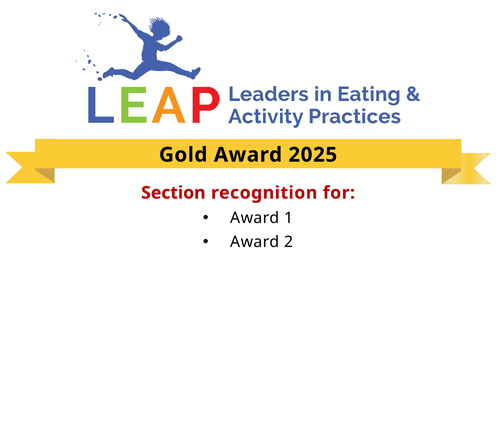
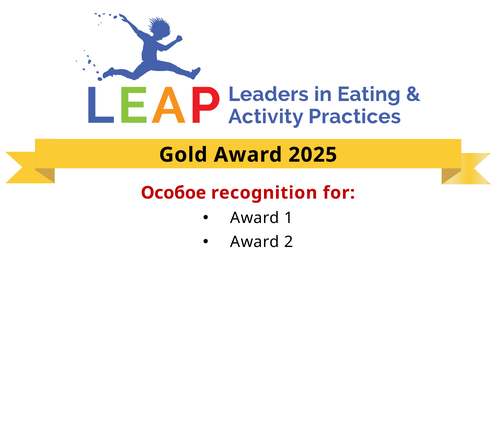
Section: Section -> Особое
